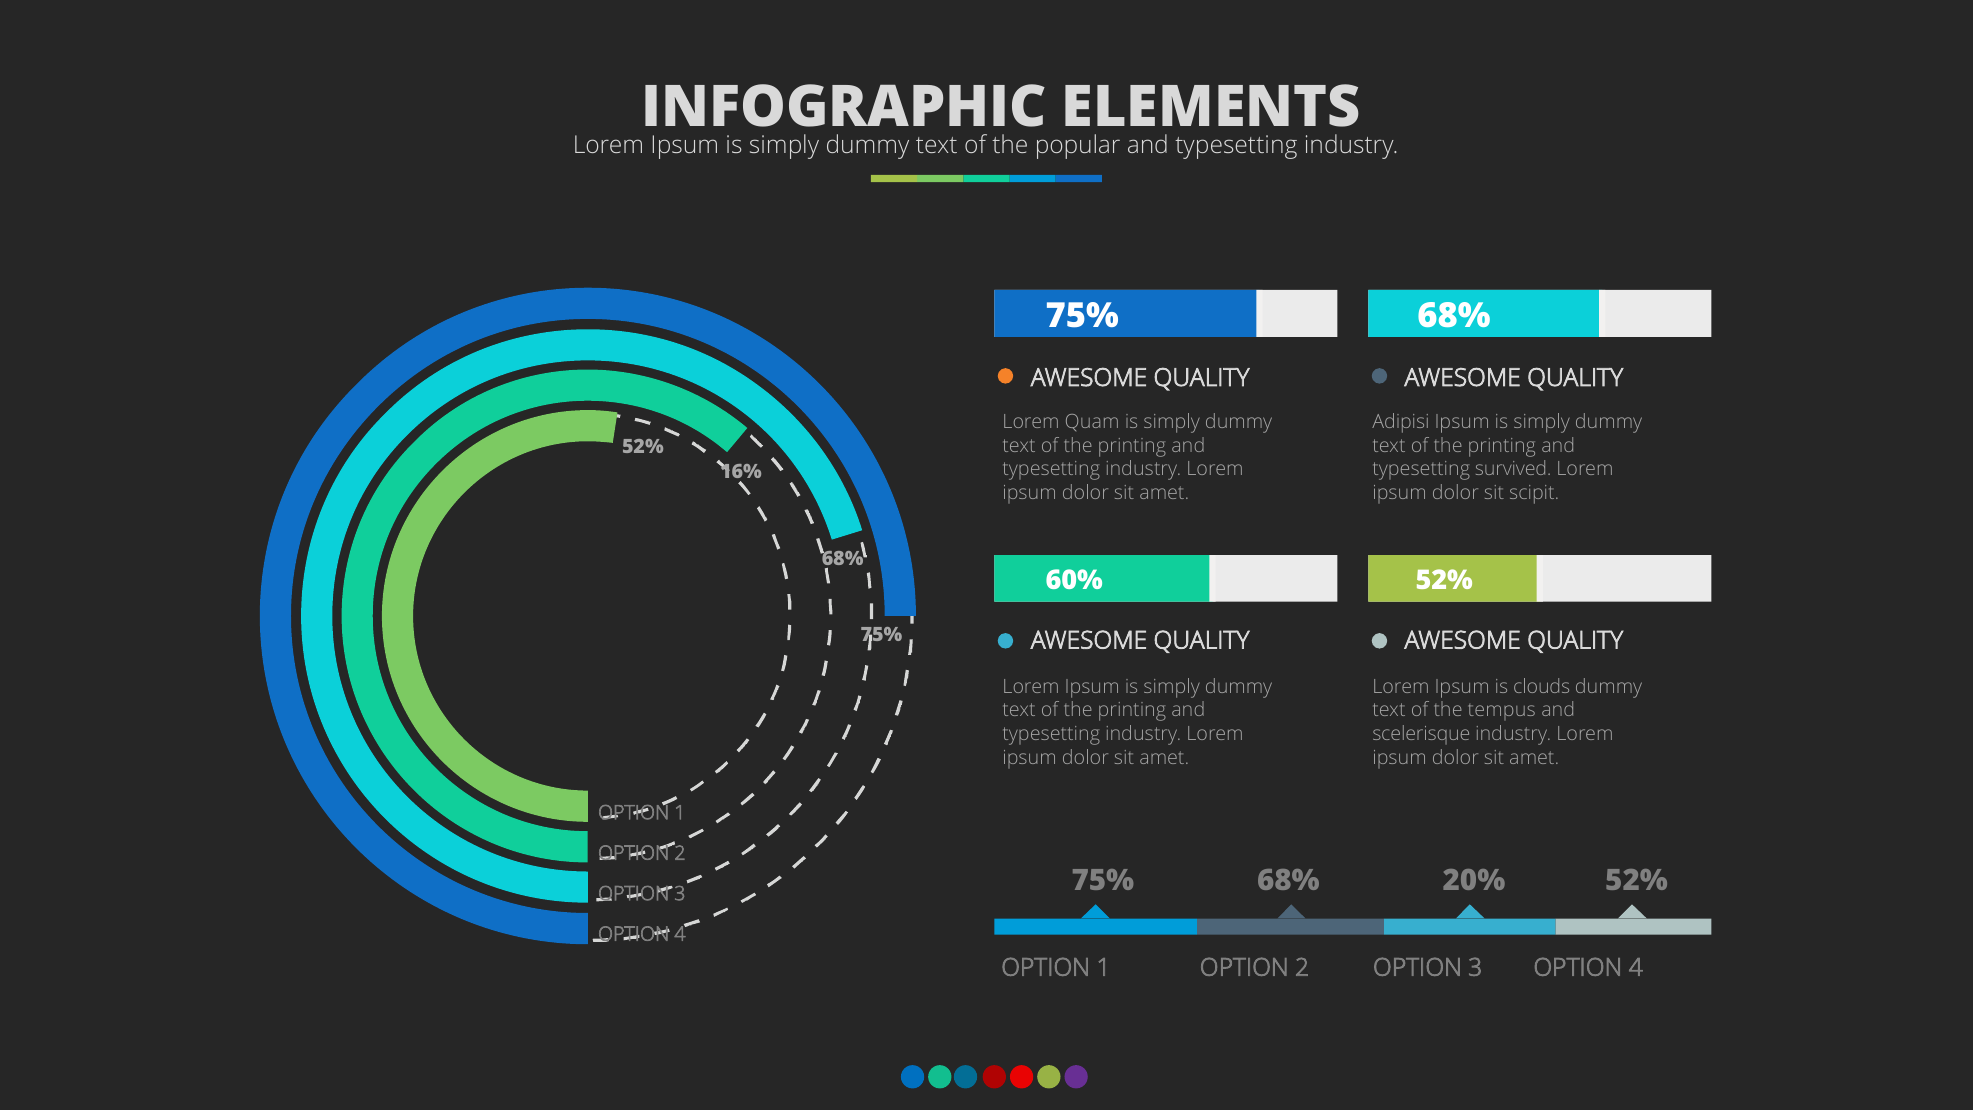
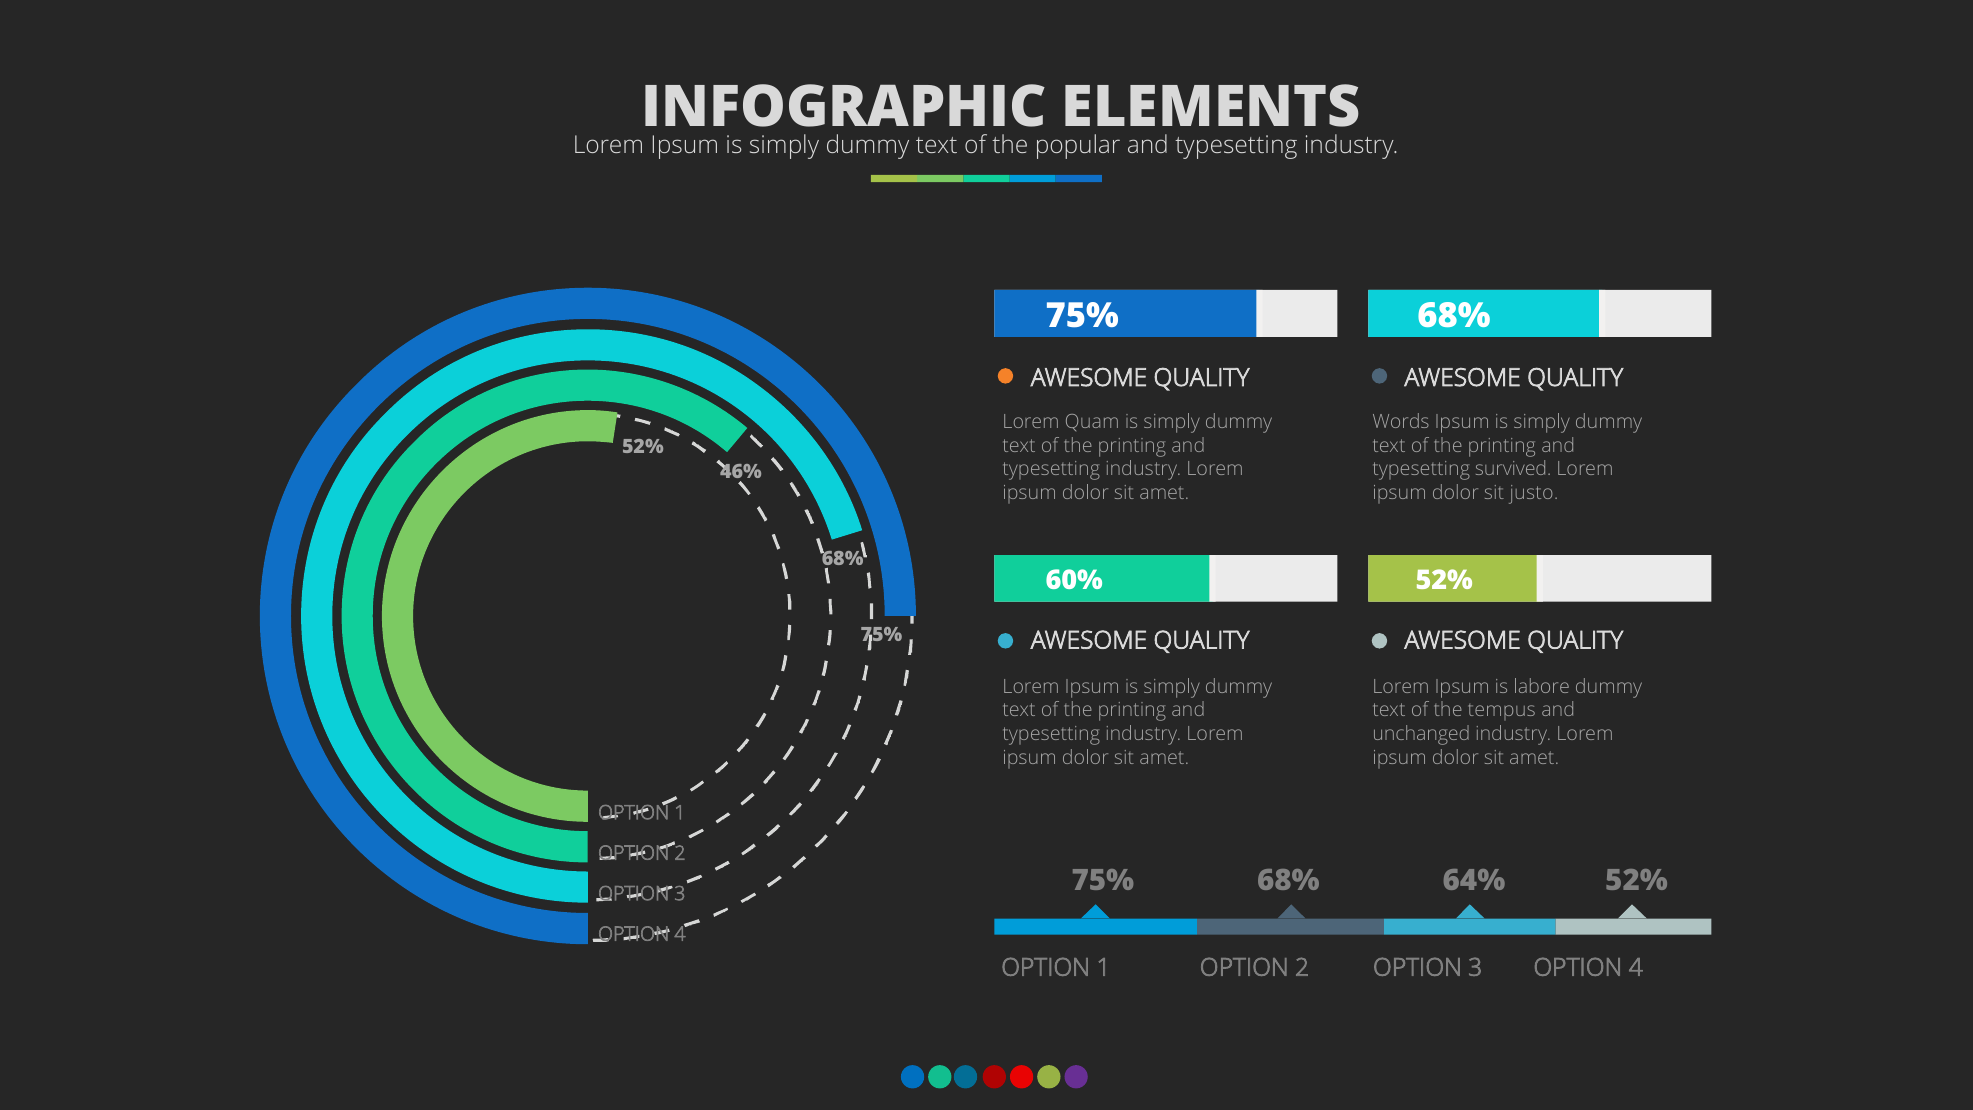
Adipisi: Adipisi -> Words
16%: 16% -> 46%
scipit: scipit -> justo
clouds: clouds -> labore
scelerisque: scelerisque -> unchanged
20%: 20% -> 64%
